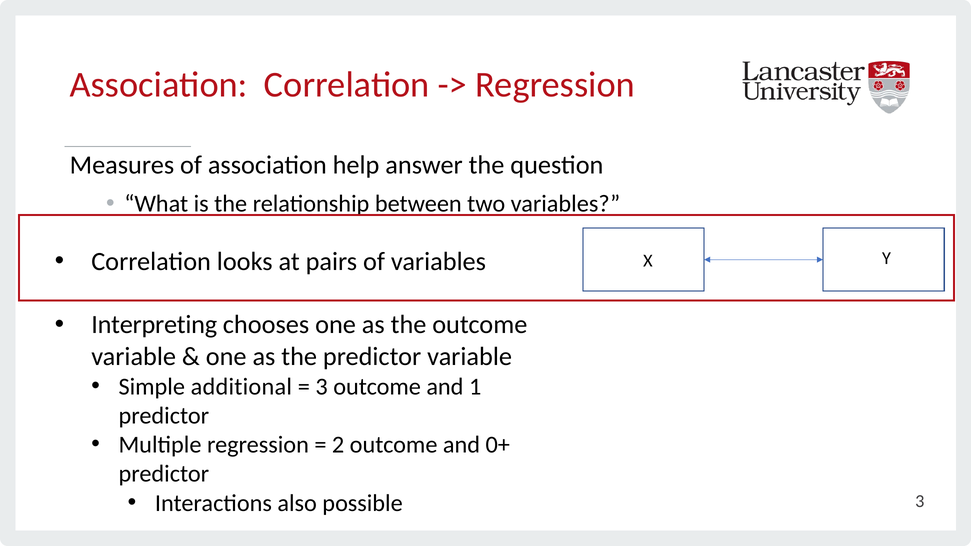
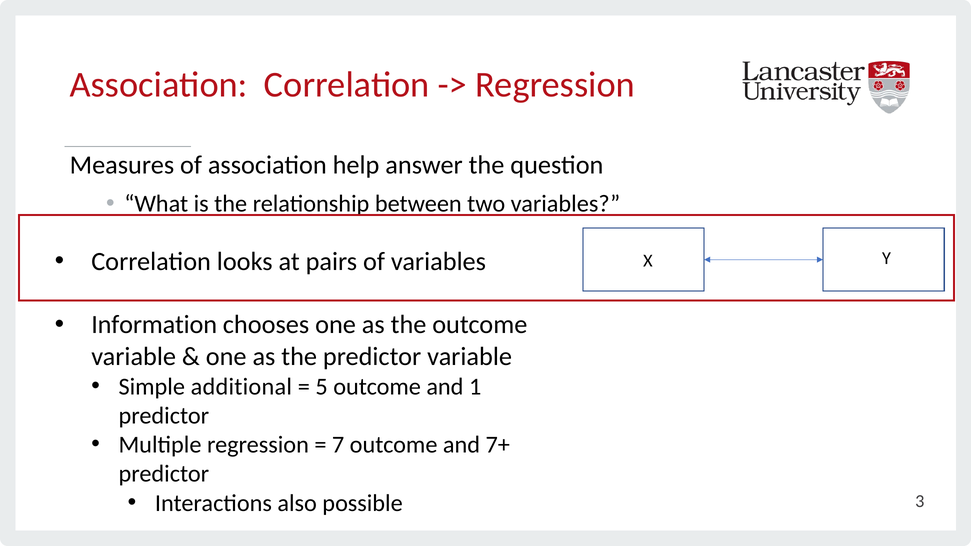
Interpreting: Interpreting -> Information
3 at (322, 387): 3 -> 5
2: 2 -> 7
0+: 0+ -> 7+
